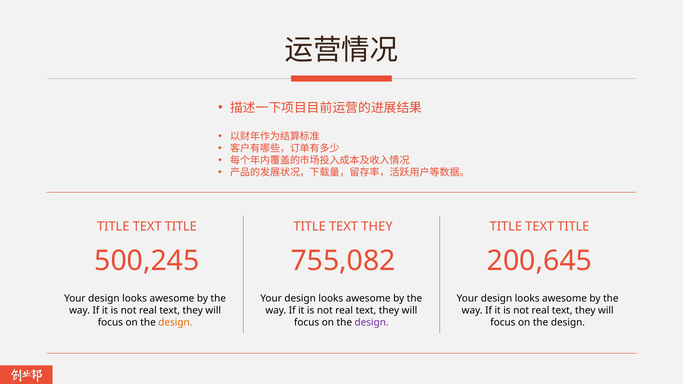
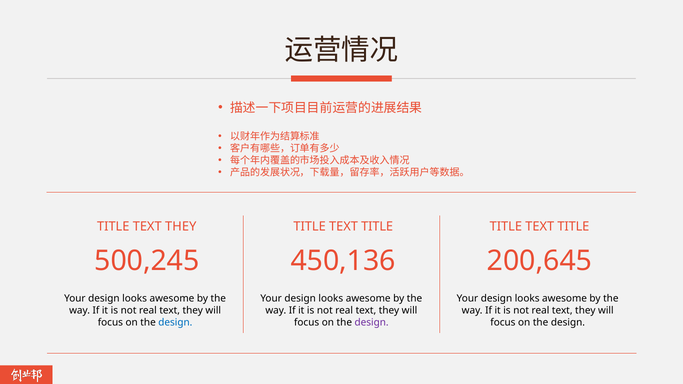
TITLE at (181, 227): TITLE -> THEY
THEY at (377, 227): THEY -> TITLE
755,082: 755,082 -> 450,136
design at (175, 322) colour: orange -> blue
